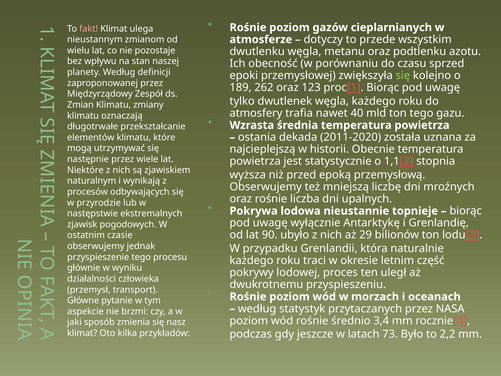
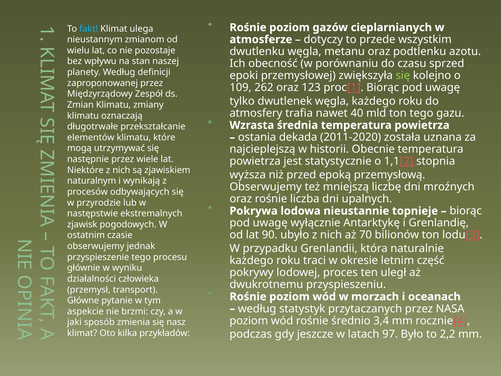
fakt colour: pink -> light blue
189: 189 -> 109
29: 29 -> 70
73: 73 -> 97
